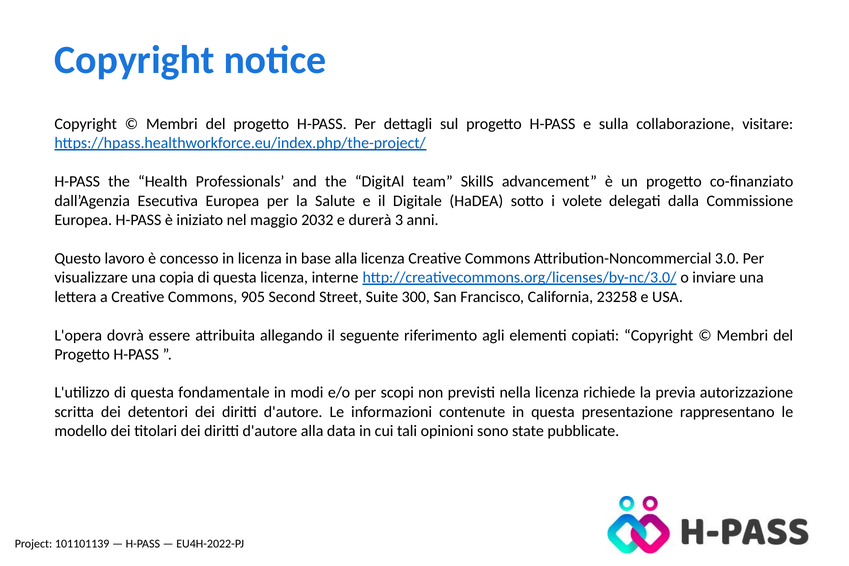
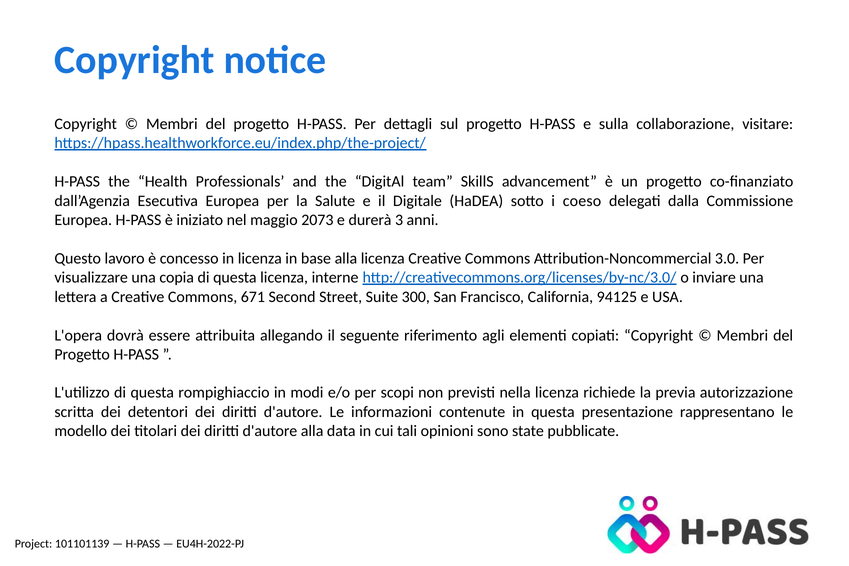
volete: volete -> coeso
2032: 2032 -> 2073
905: 905 -> 671
23258: 23258 -> 94125
fondamentale: fondamentale -> rompighiaccio
